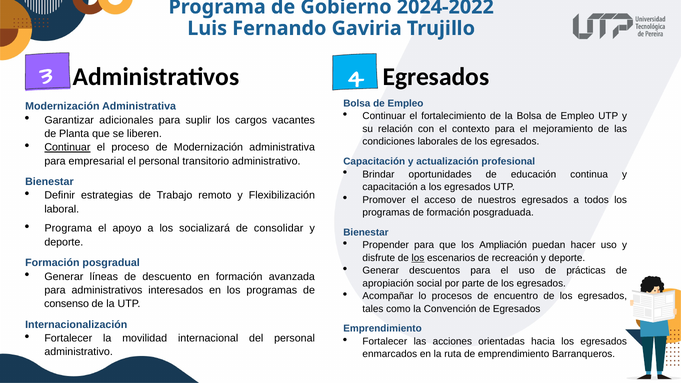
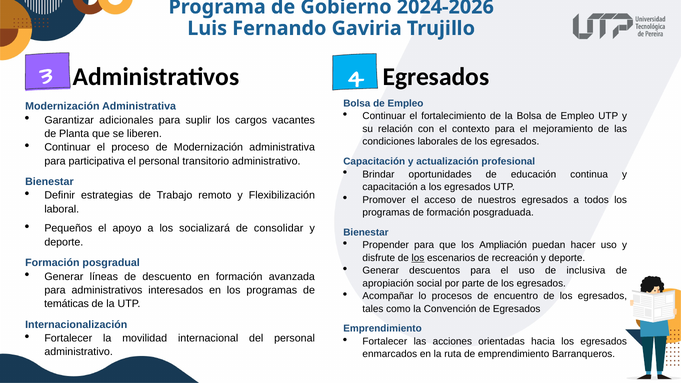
2024-2022: 2024-2022 -> 2024-2026
Continuar at (67, 147) underline: present -> none
empresarial: empresarial -> participativa
Programa at (68, 228): Programa -> Pequeños
prácticas: prácticas -> inclusiva
consenso: consenso -> temáticas
